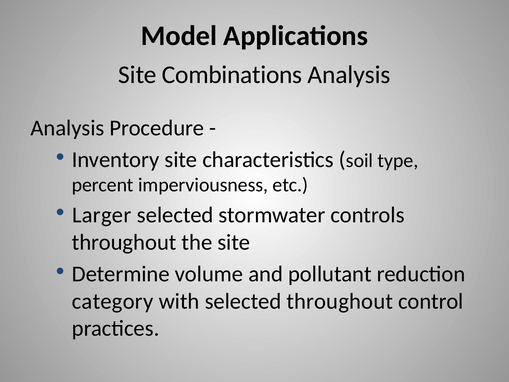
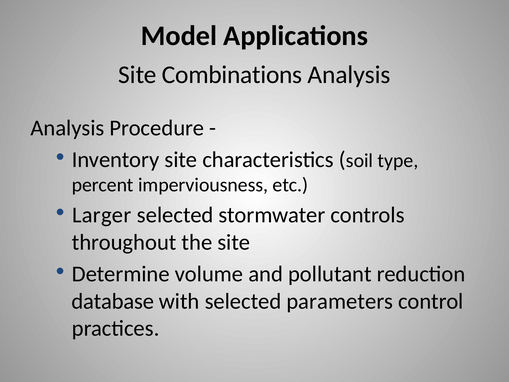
category: category -> database
selected throughout: throughout -> parameters
